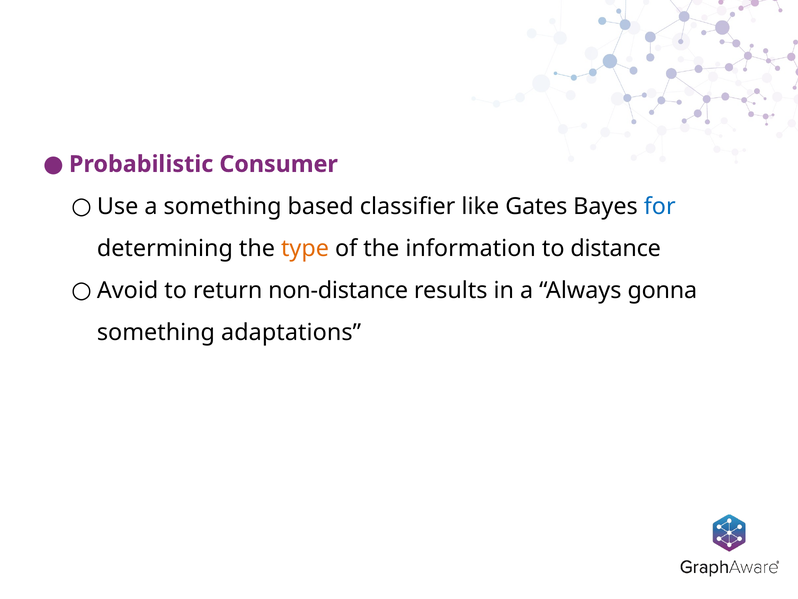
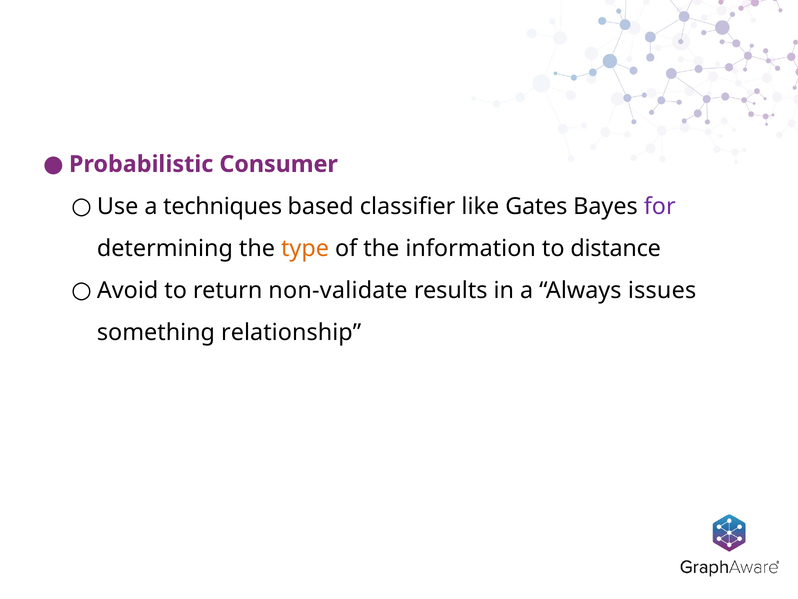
a something: something -> techniques
for colour: blue -> purple
non-distance: non-distance -> non-validate
gonna: gonna -> issues
adaptations: adaptations -> relationship
